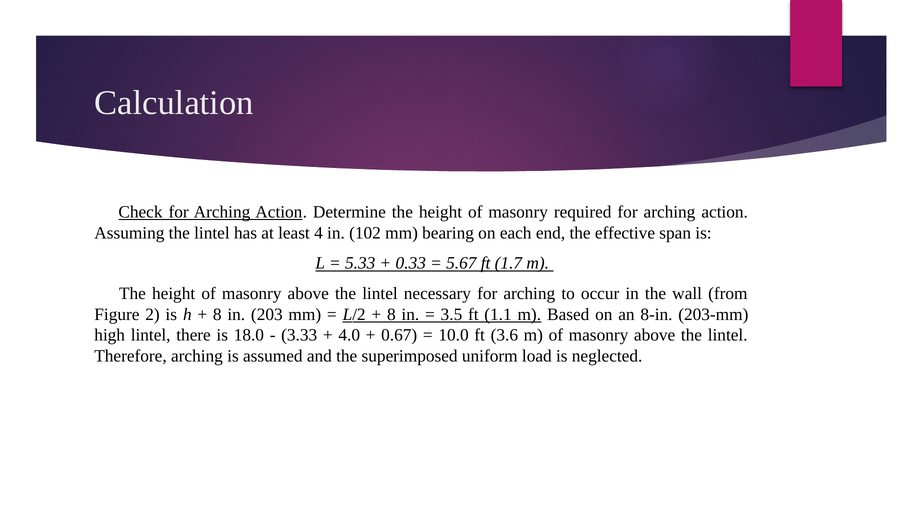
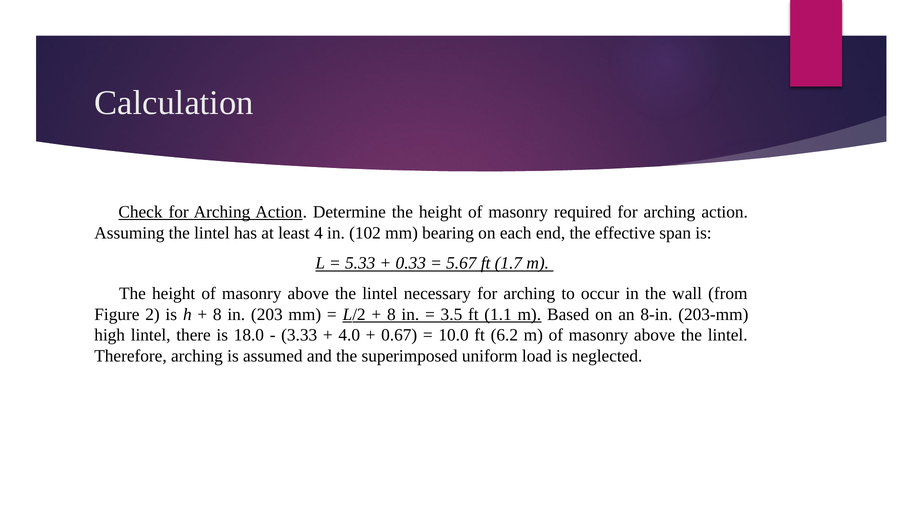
3.6: 3.6 -> 6.2
